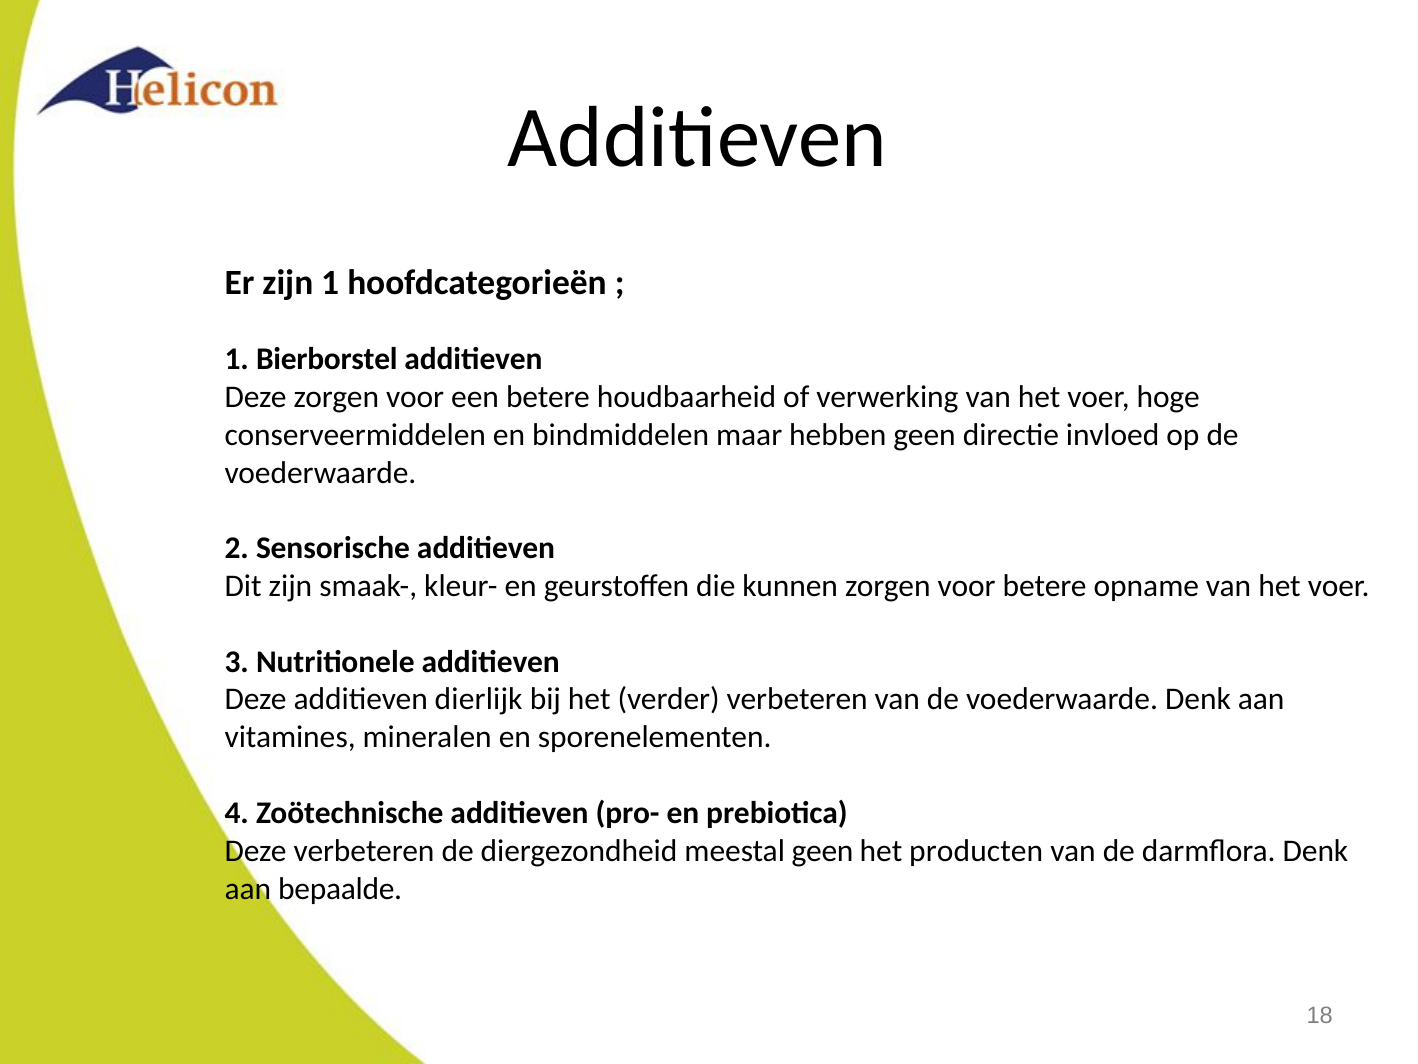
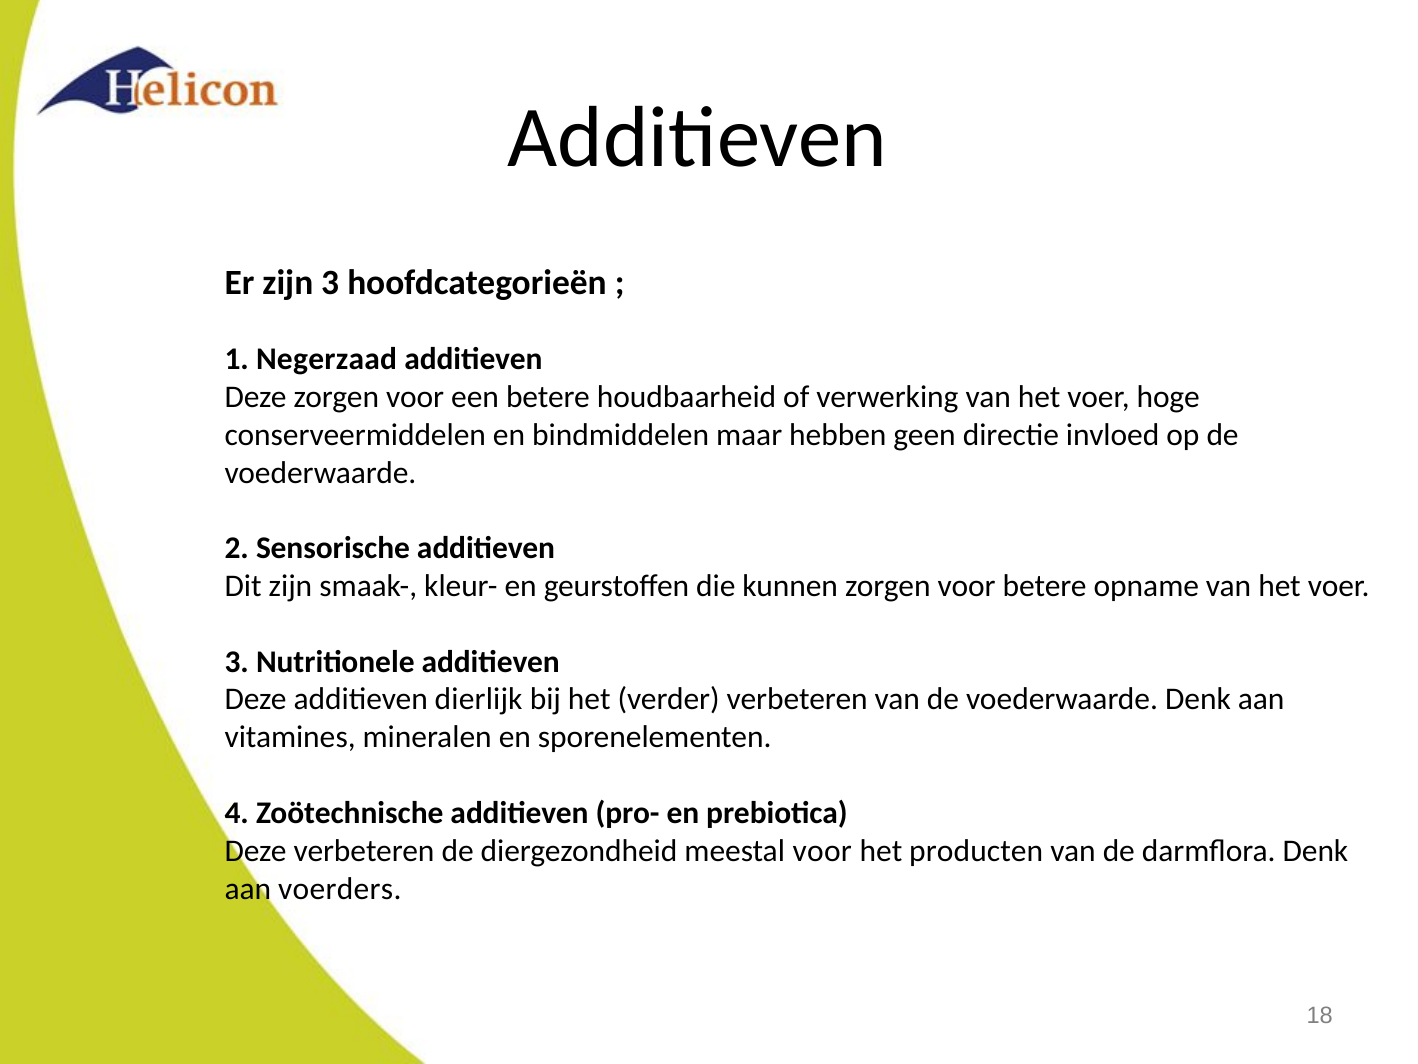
zijn 1: 1 -> 3
Bierborstel: Bierborstel -> Negerzaad
meestal geen: geen -> voor
bepaalde: bepaalde -> voerders
